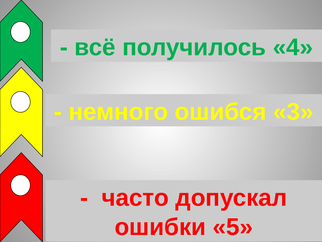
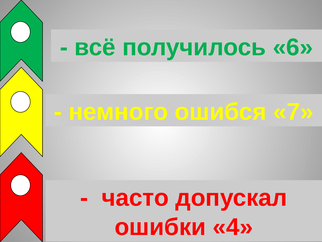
4: 4 -> 6
3: 3 -> 7
5: 5 -> 4
